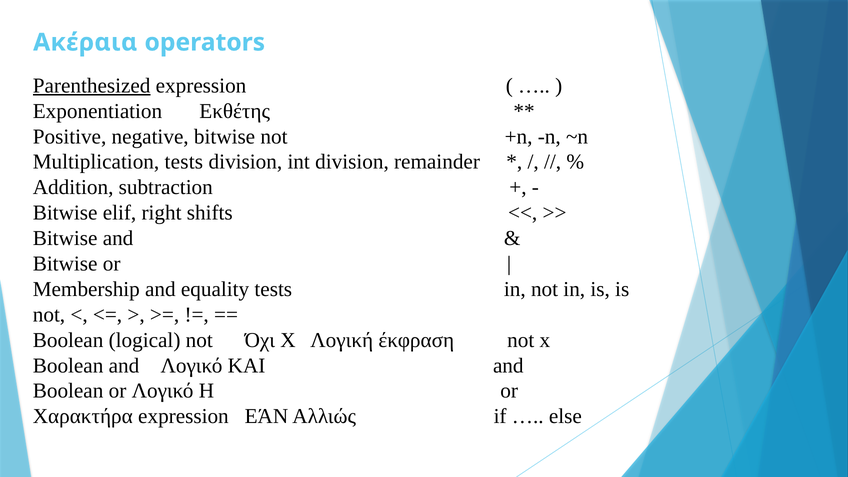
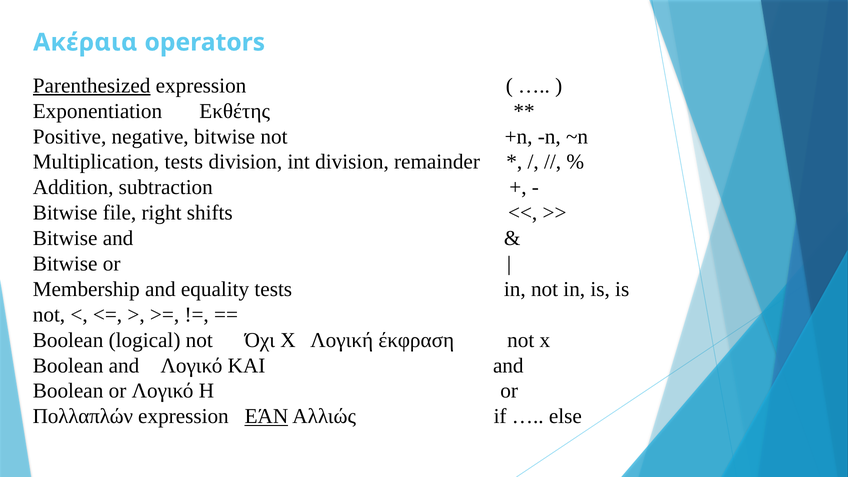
elif: elif -> file
Χαρακτήρα: Χαρακτήρα -> Πολλαπλών
ΕΆΝ underline: none -> present
